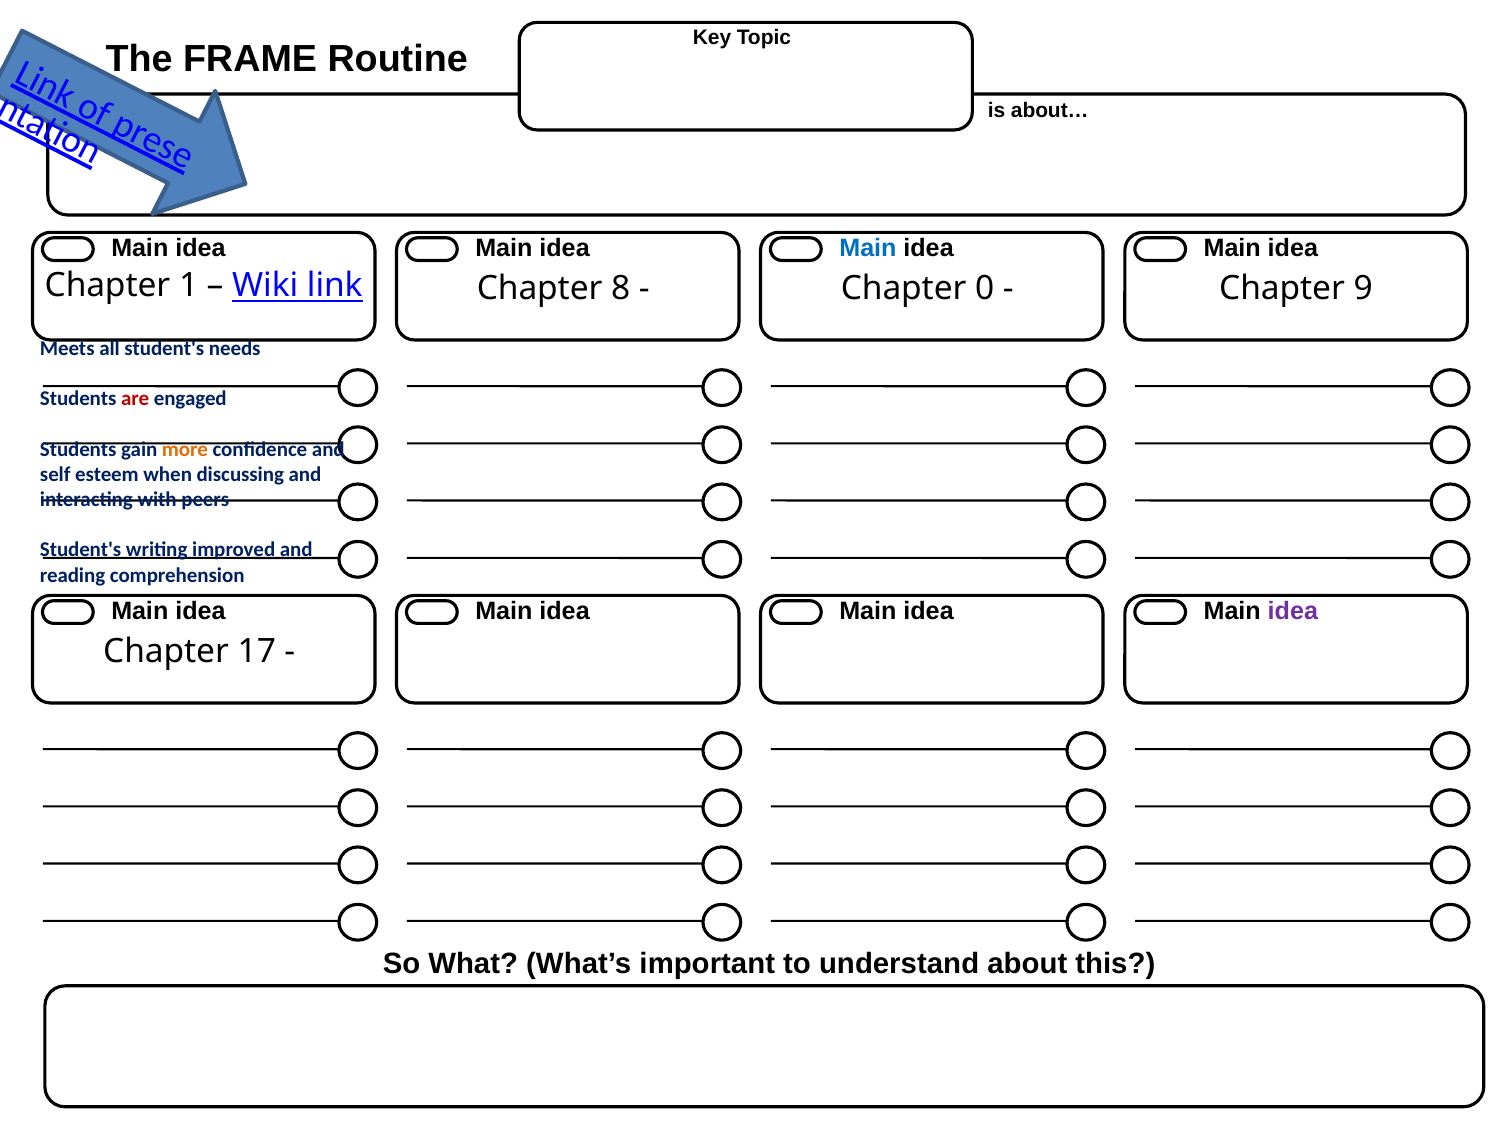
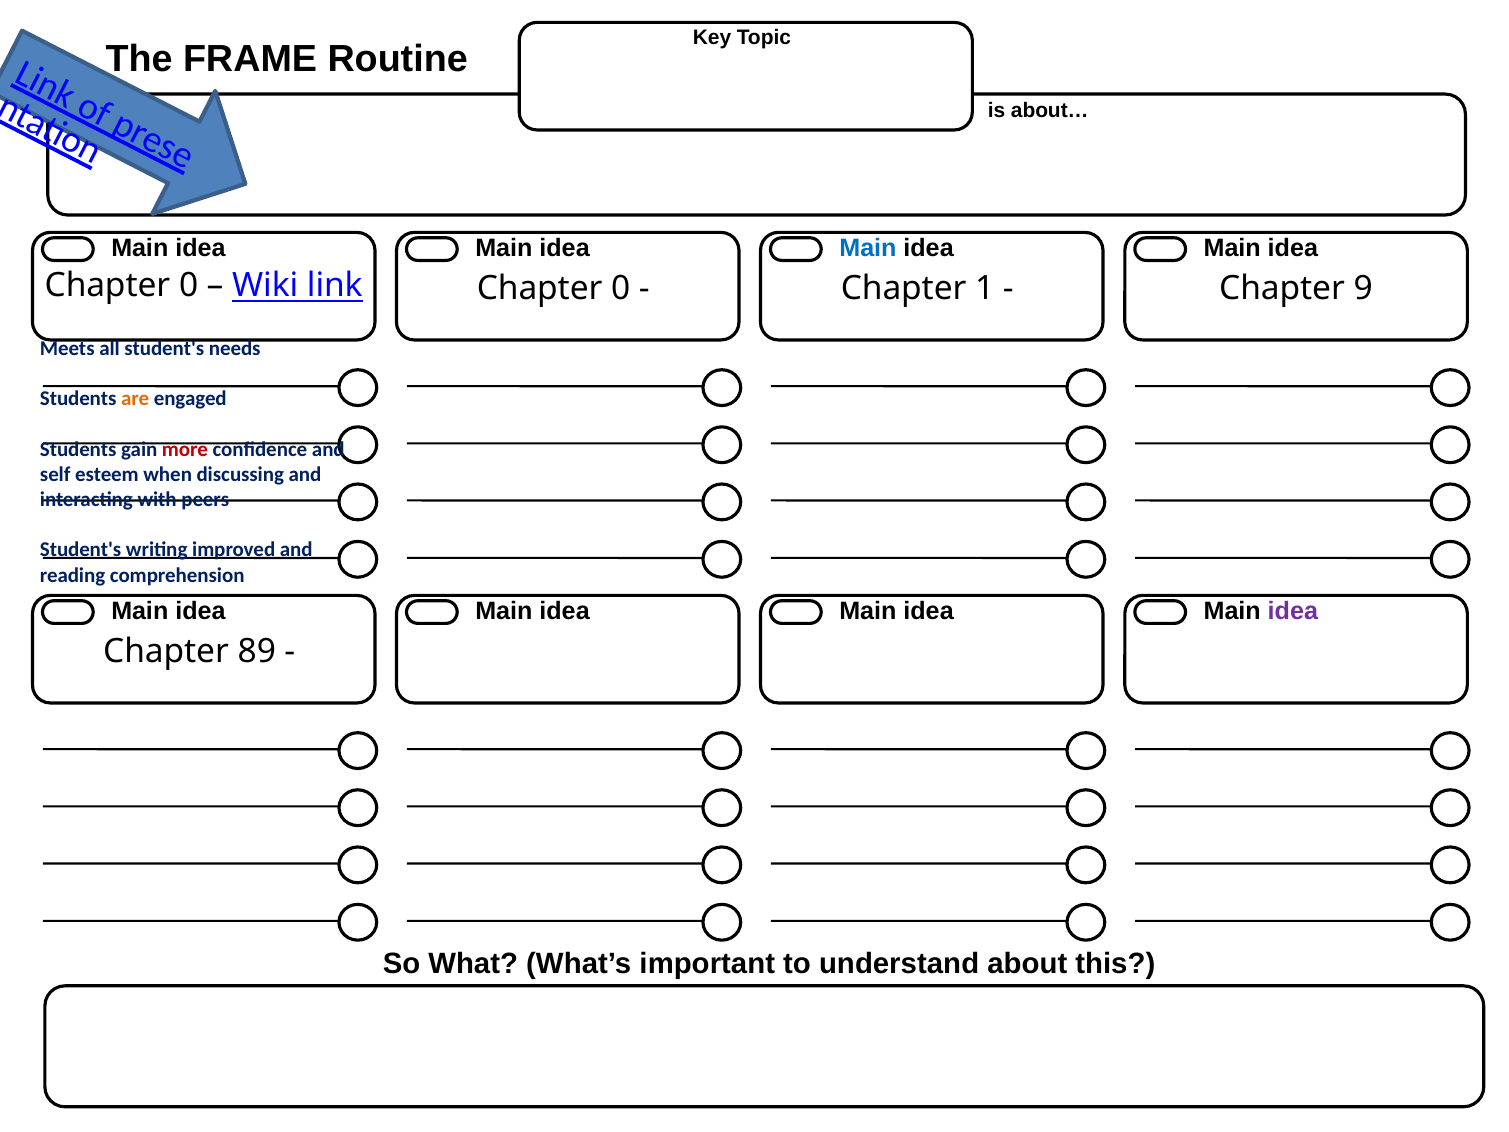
1 at (189, 286): 1 -> 0
8 at (621, 288): 8 -> 0
0: 0 -> 1
are colour: red -> orange
more colour: orange -> red
17: 17 -> 89
